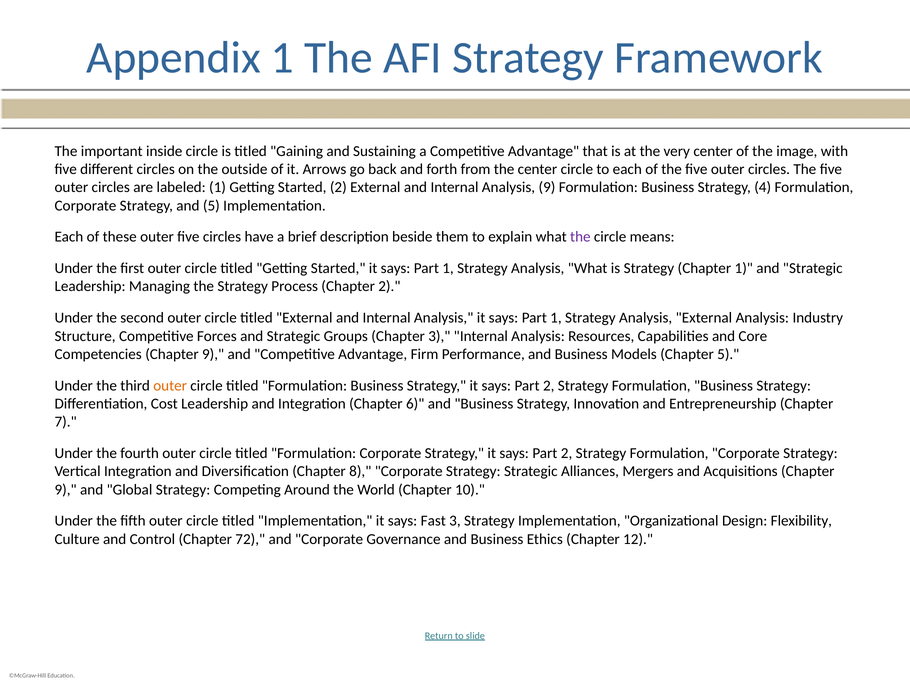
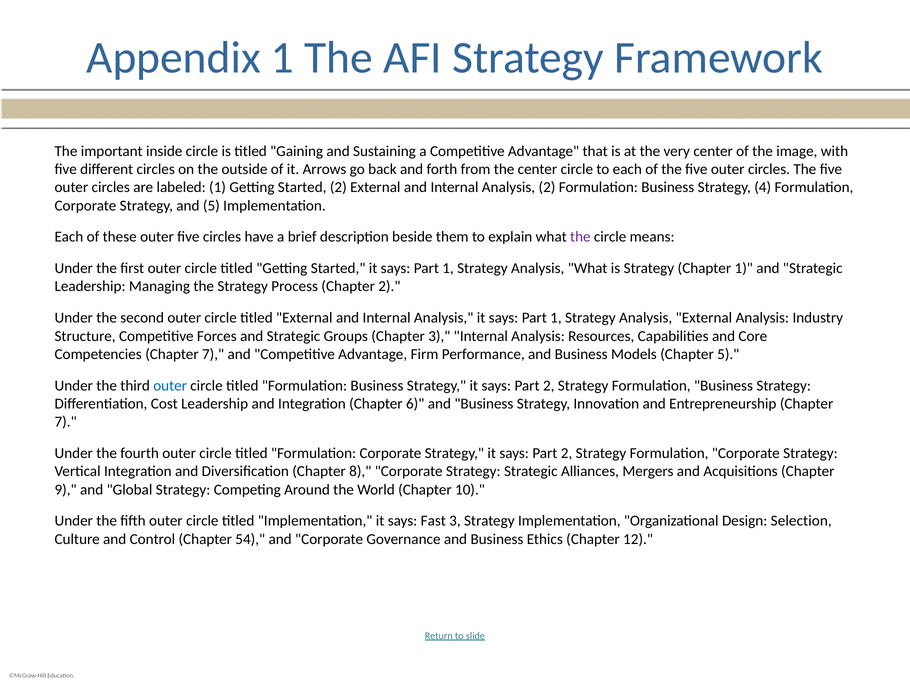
Analysis 9: 9 -> 2
Competencies Chapter 9: 9 -> 7
outer at (170, 386) colour: orange -> blue
Flexibility: Flexibility -> Selection
72: 72 -> 54
